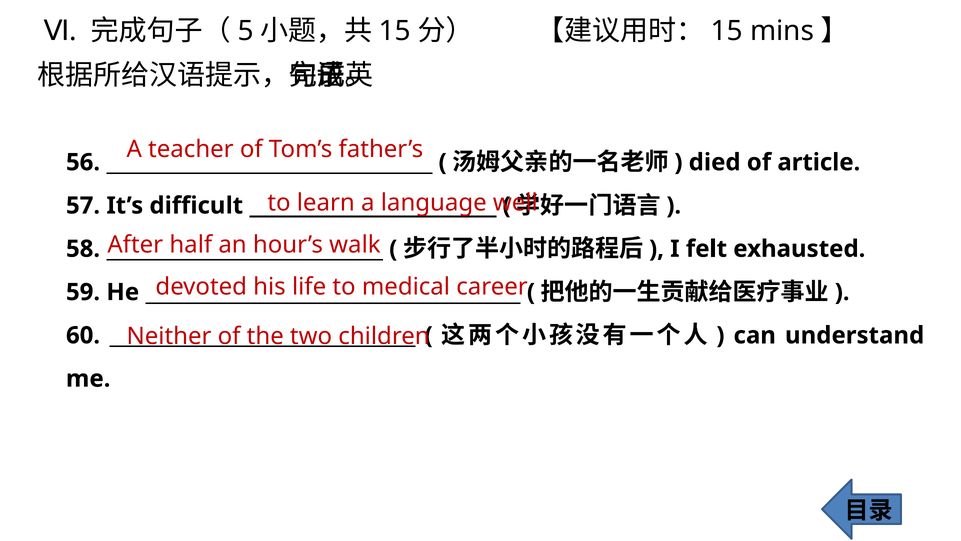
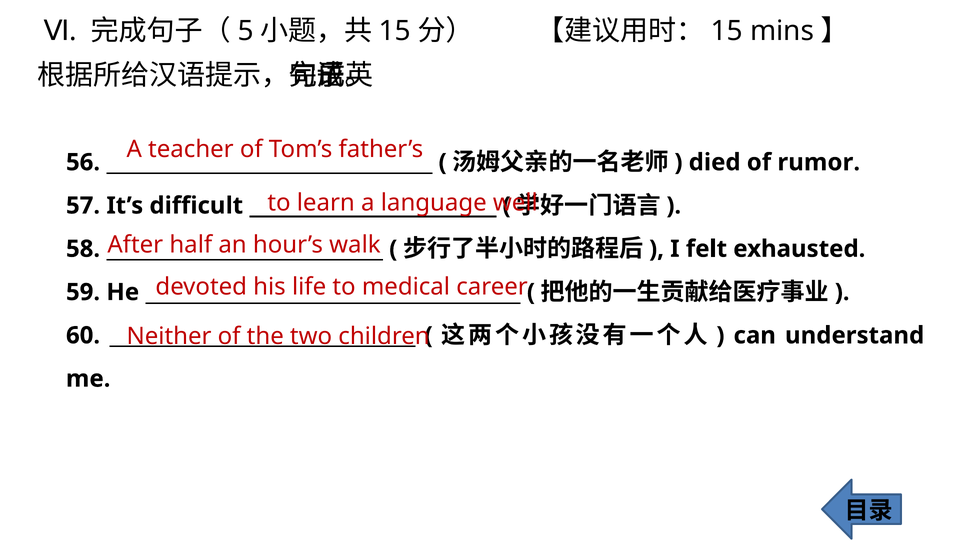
article: article -> rumor
